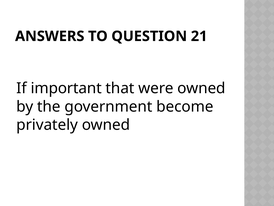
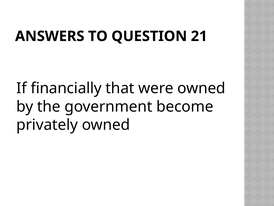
important: important -> financially
